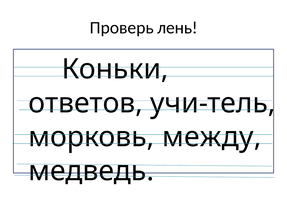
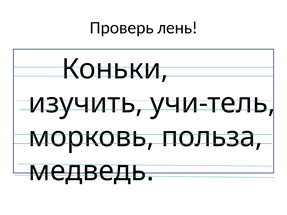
ответов: ответов -> изучить
между: между -> польза
